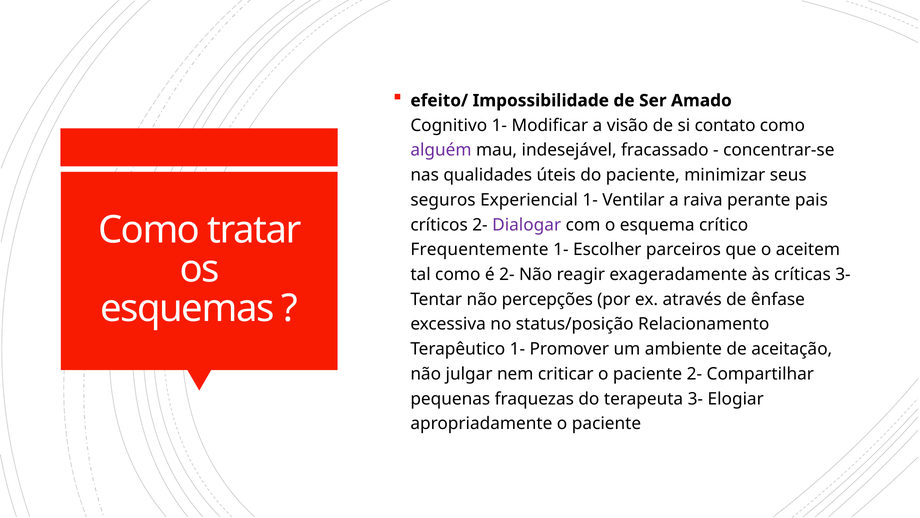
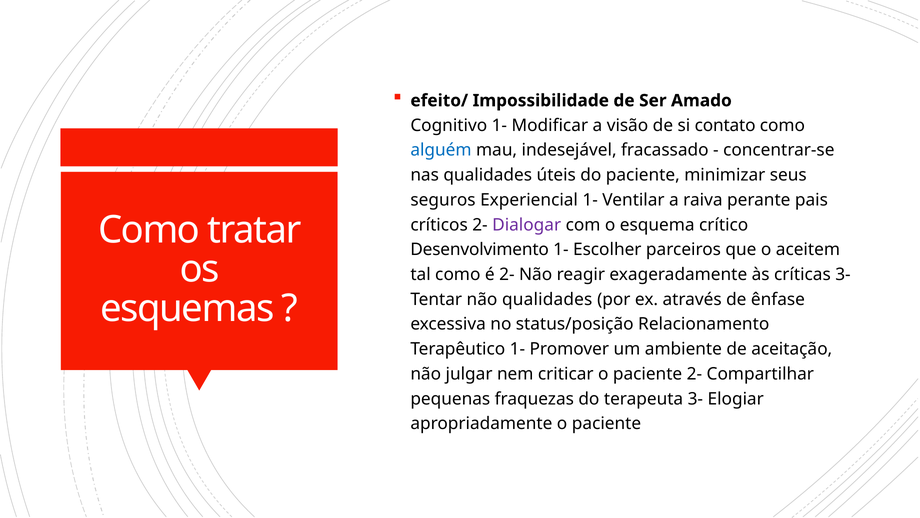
alguém colour: purple -> blue
Frequentemente: Frequentemente -> Desenvolvimento
não percepções: percepções -> qualidades
